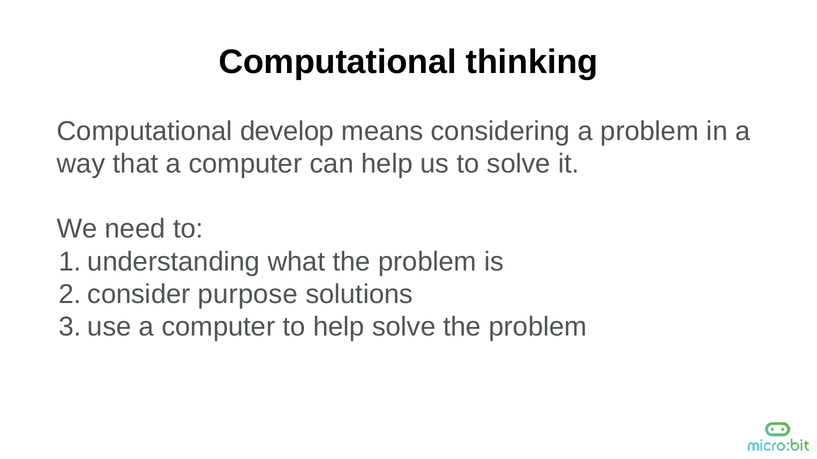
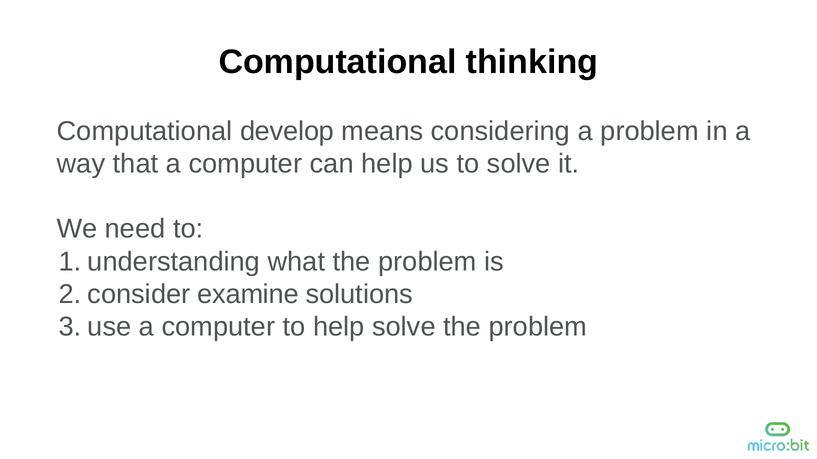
purpose: purpose -> examine
